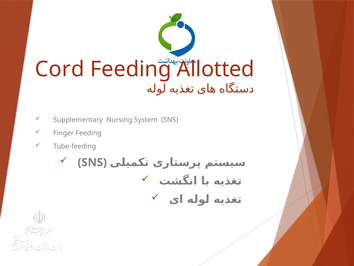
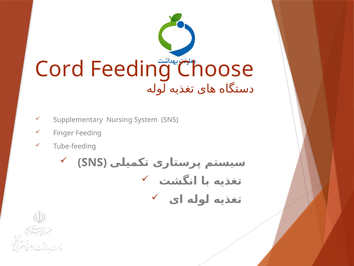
Allotted: Allotted -> Choose
